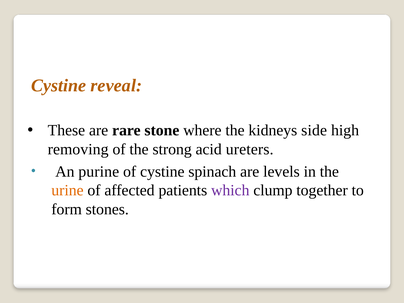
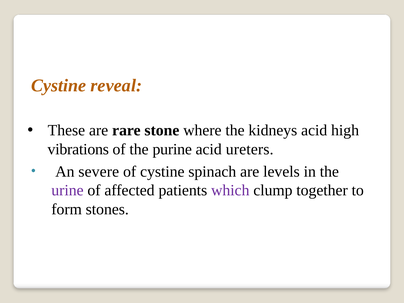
kidneys side: side -> acid
removing: removing -> vibrations
strong: strong -> purine
purine: purine -> severe
urine colour: orange -> purple
